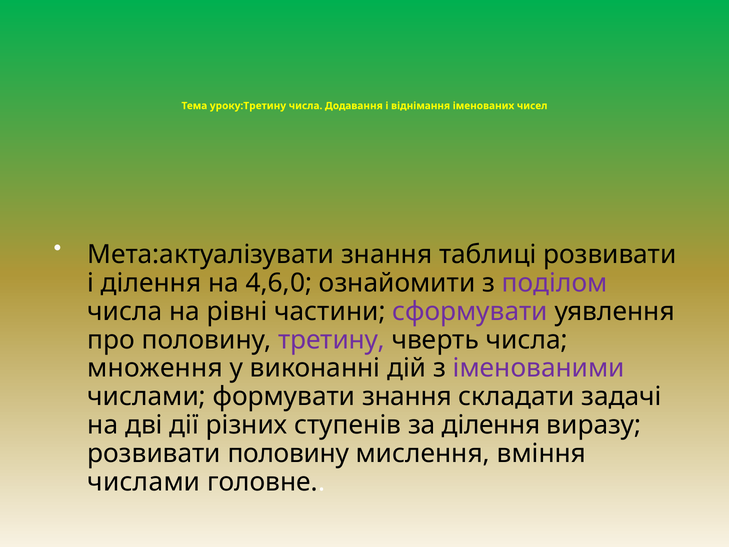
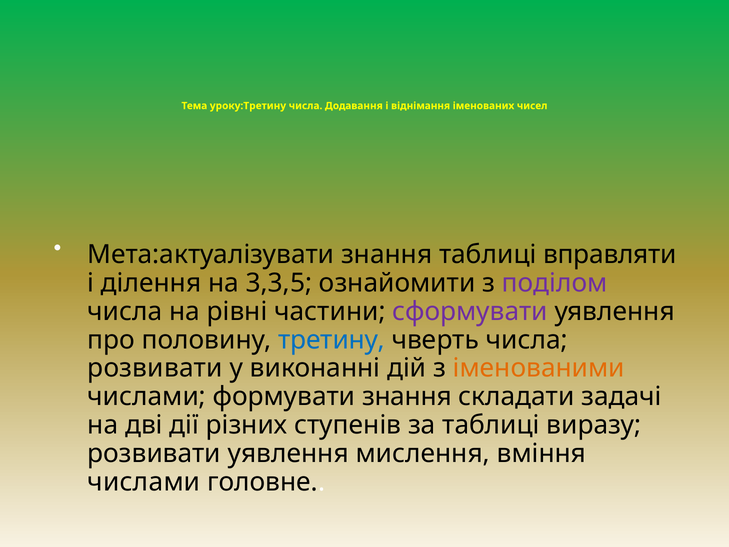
таблиці розвивати: розвивати -> вправляти
4,6,0: 4,6,0 -> 3,3,5
третину colour: purple -> blue
множення at (155, 368): множення -> розвивати
іменованими colour: purple -> orange
за ділення: ділення -> таблиці
розвивати половину: половину -> уявлення
